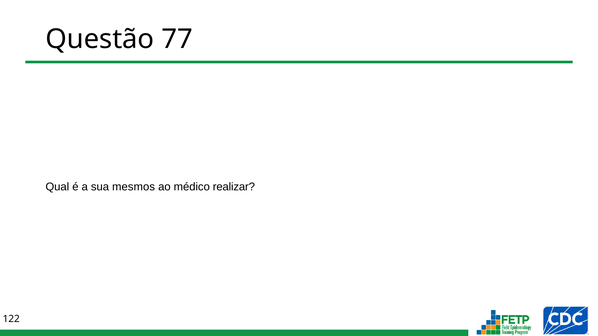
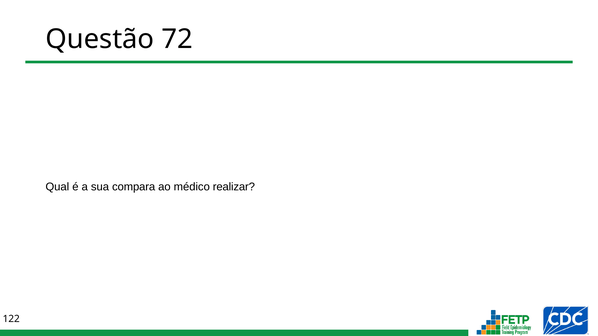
77: 77 -> 72
mesmos: mesmos -> compara
